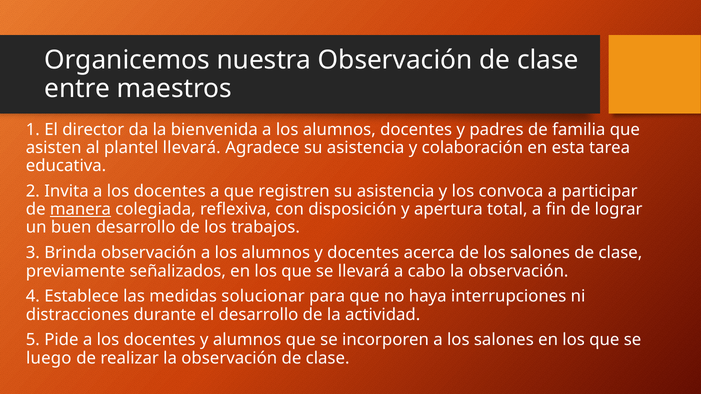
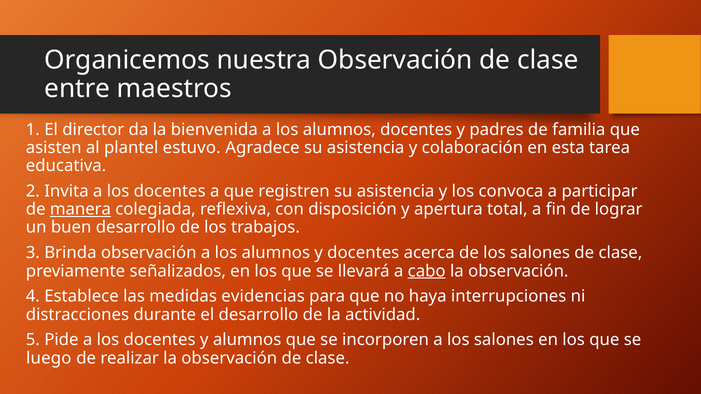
plantel llevará: llevará -> estuvo
cabo underline: none -> present
solucionar: solucionar -> evidencias
